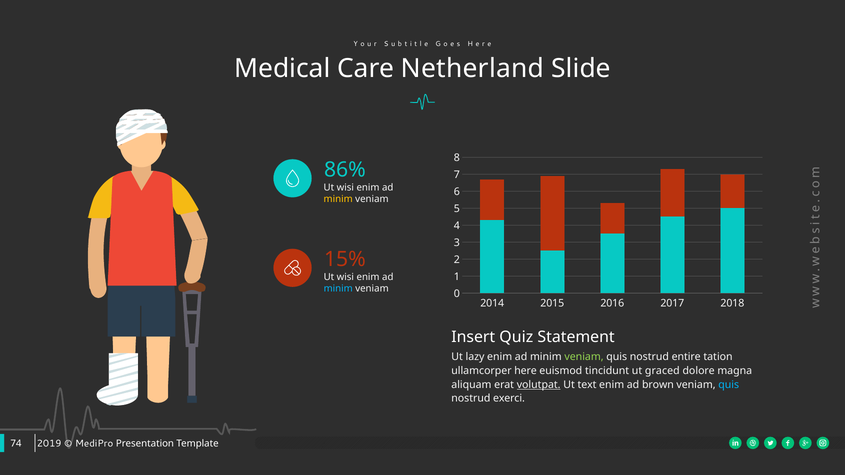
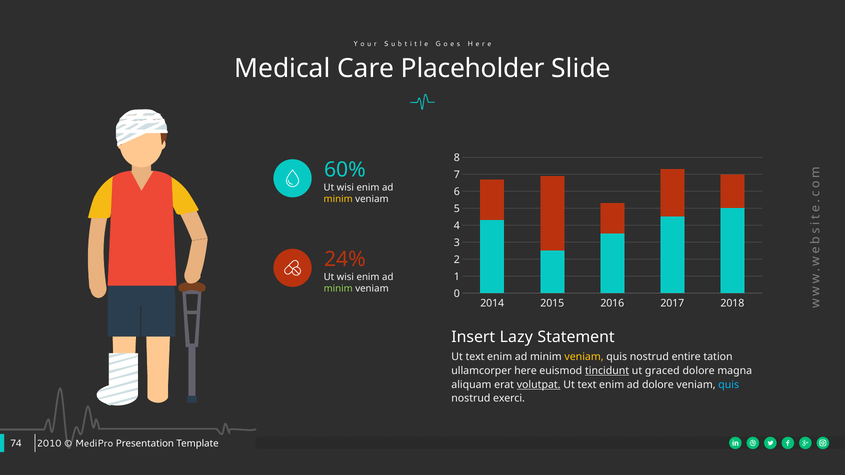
Netherland: Netherland -> Placeholder
86%: 86% -> 60%
15%: 15% -> 24%
minim at (338, 289) colour: light blue -> light green
Quiz: Quiz -> Lazy
lazy at (475, 357): lazy -> text
veniam at (584, 357) colour: light green -> yellow
tincidunt underline: none -> present
ad brown: brown -> dolore
2019: 2019 -> 2010
